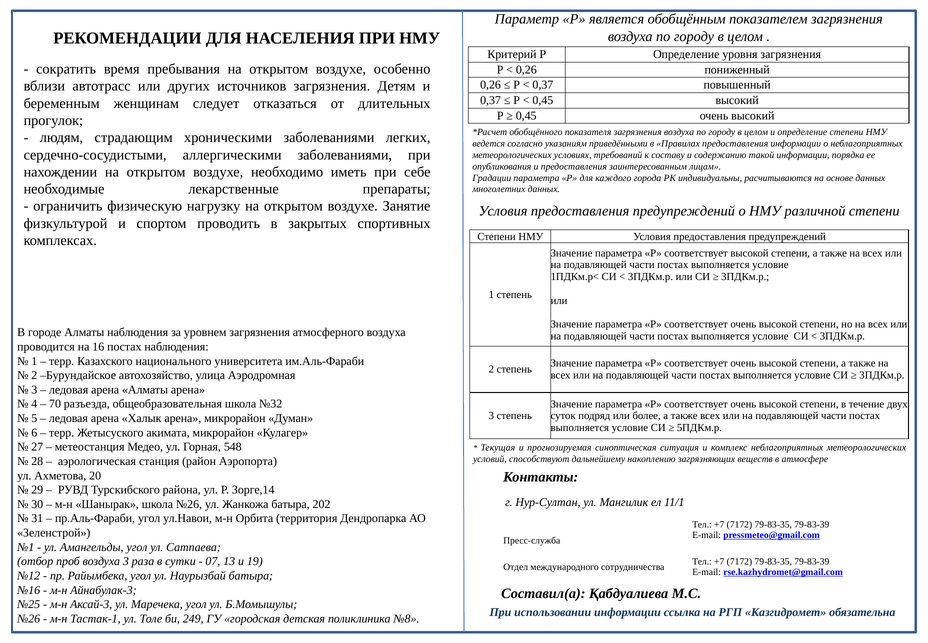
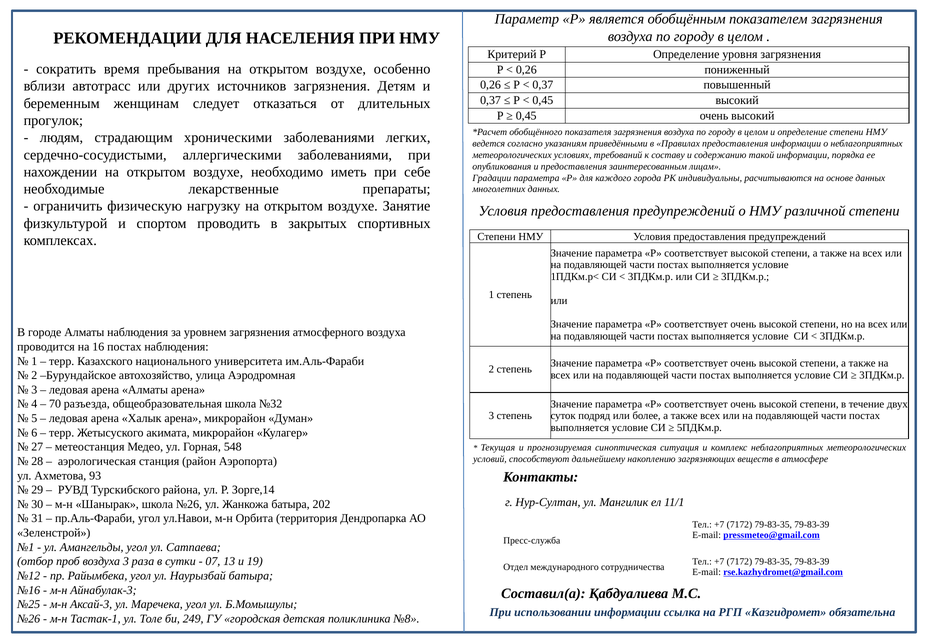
20: 20 -> 93
